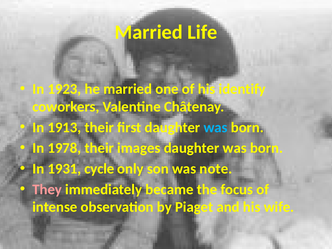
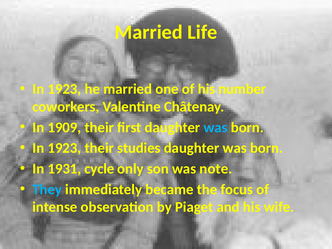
identify: identify -> number
1913: 1913 -> 1909
1978 at (64, 148): 1978 -> 1923
images: images -> studies
They colour: pink -> light blue
